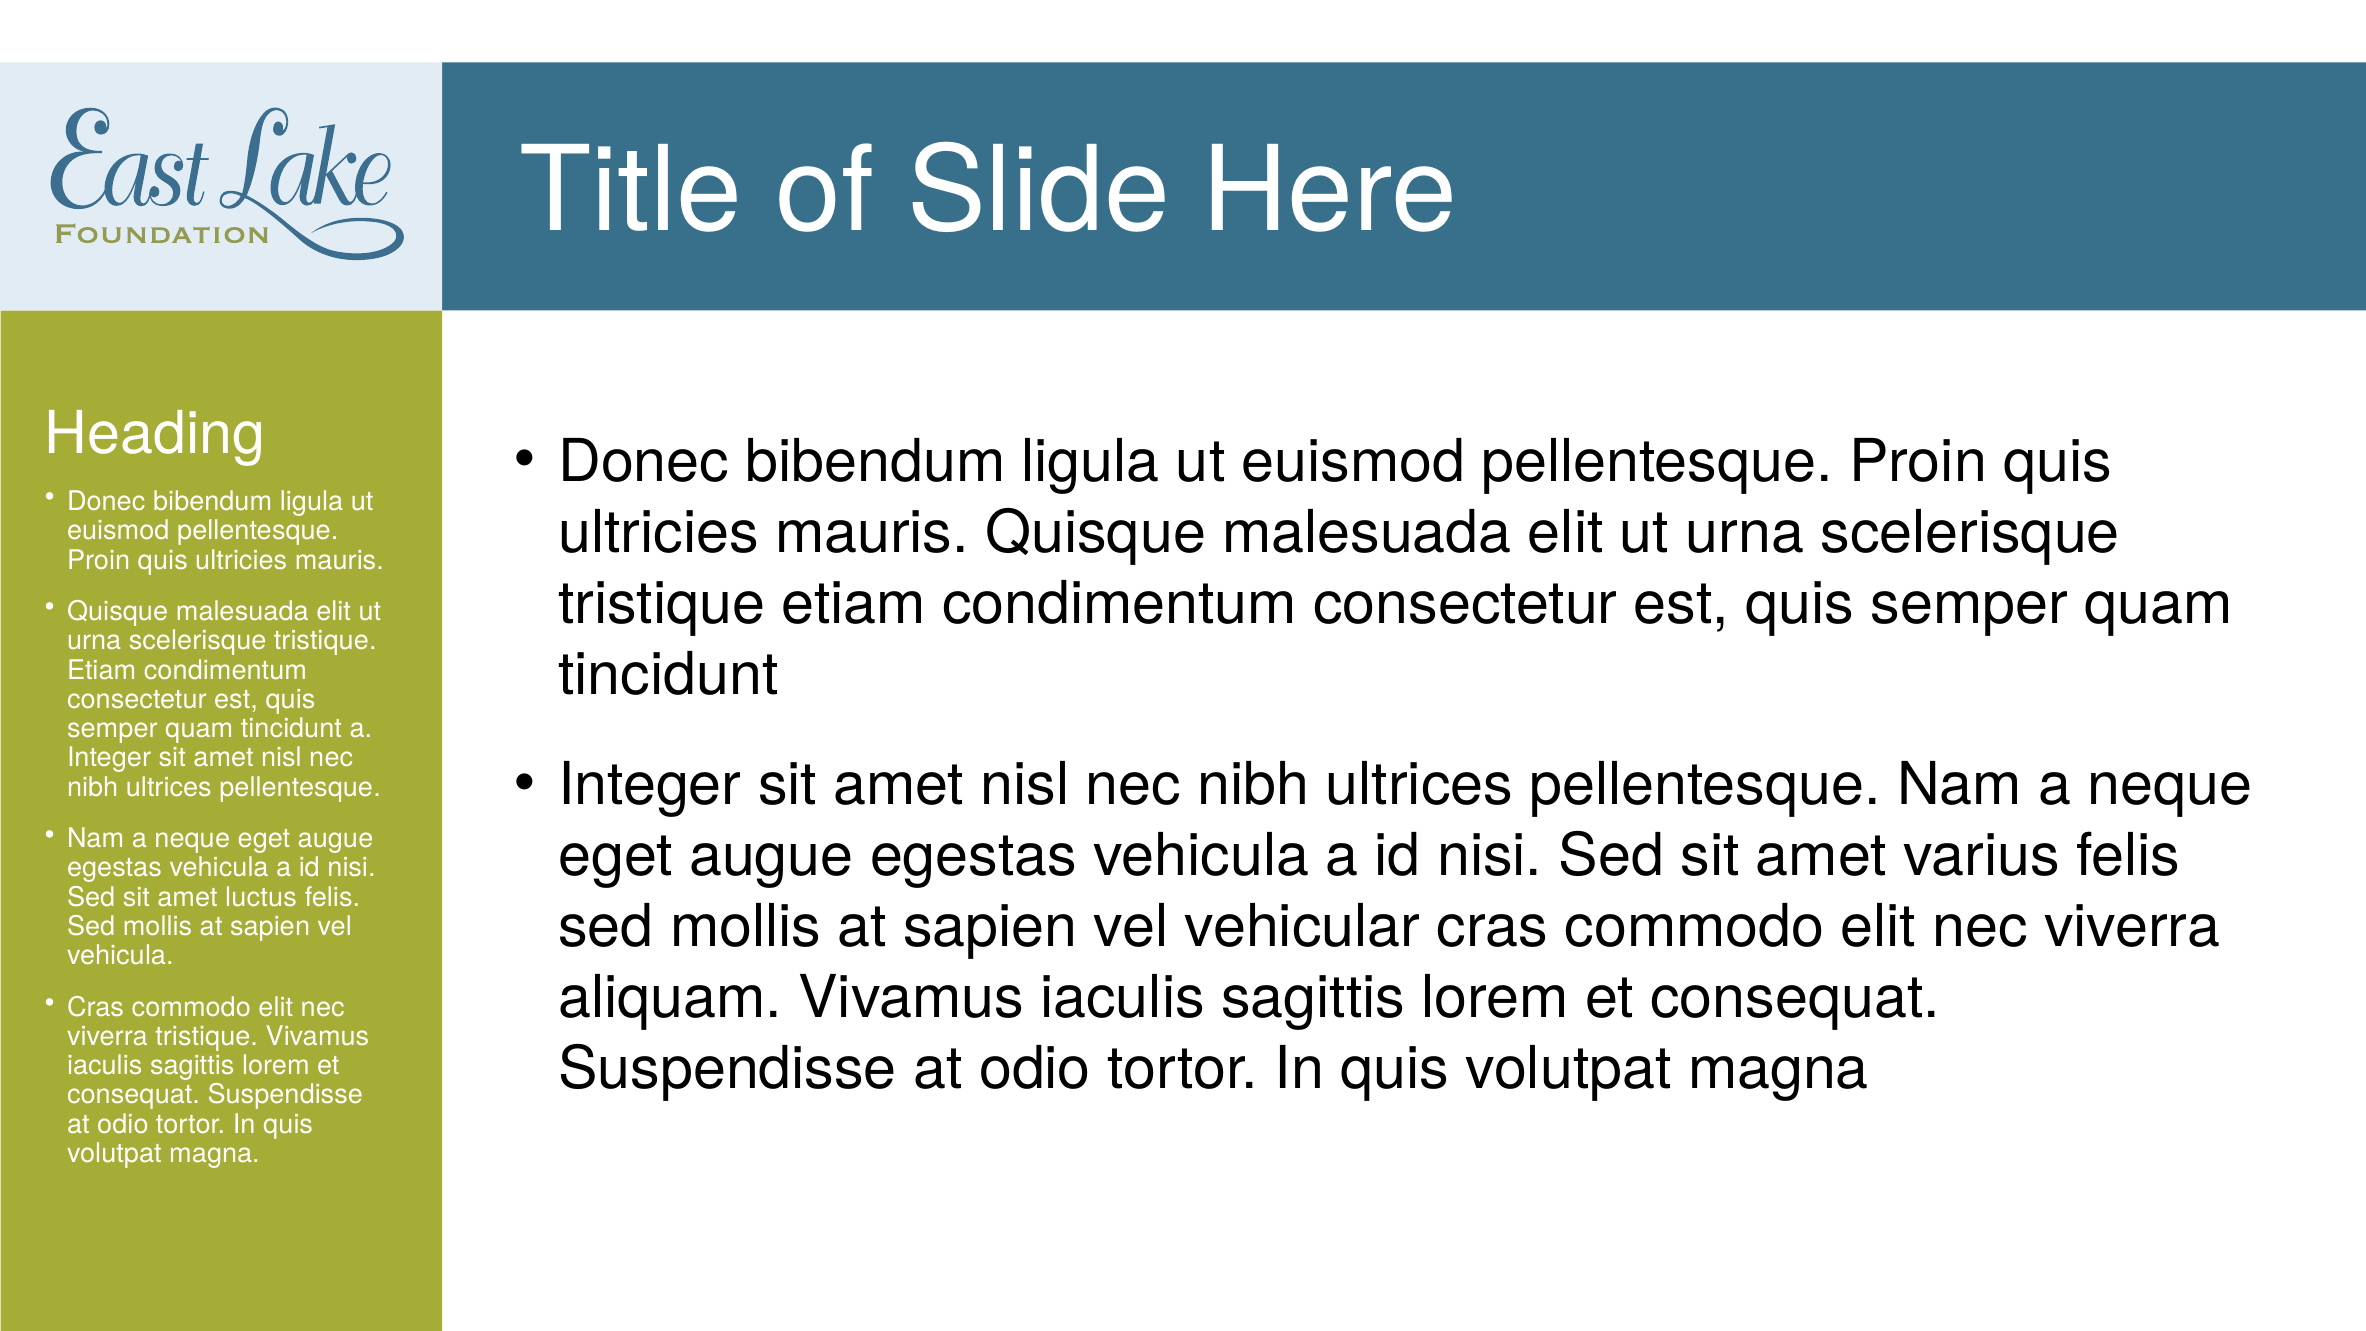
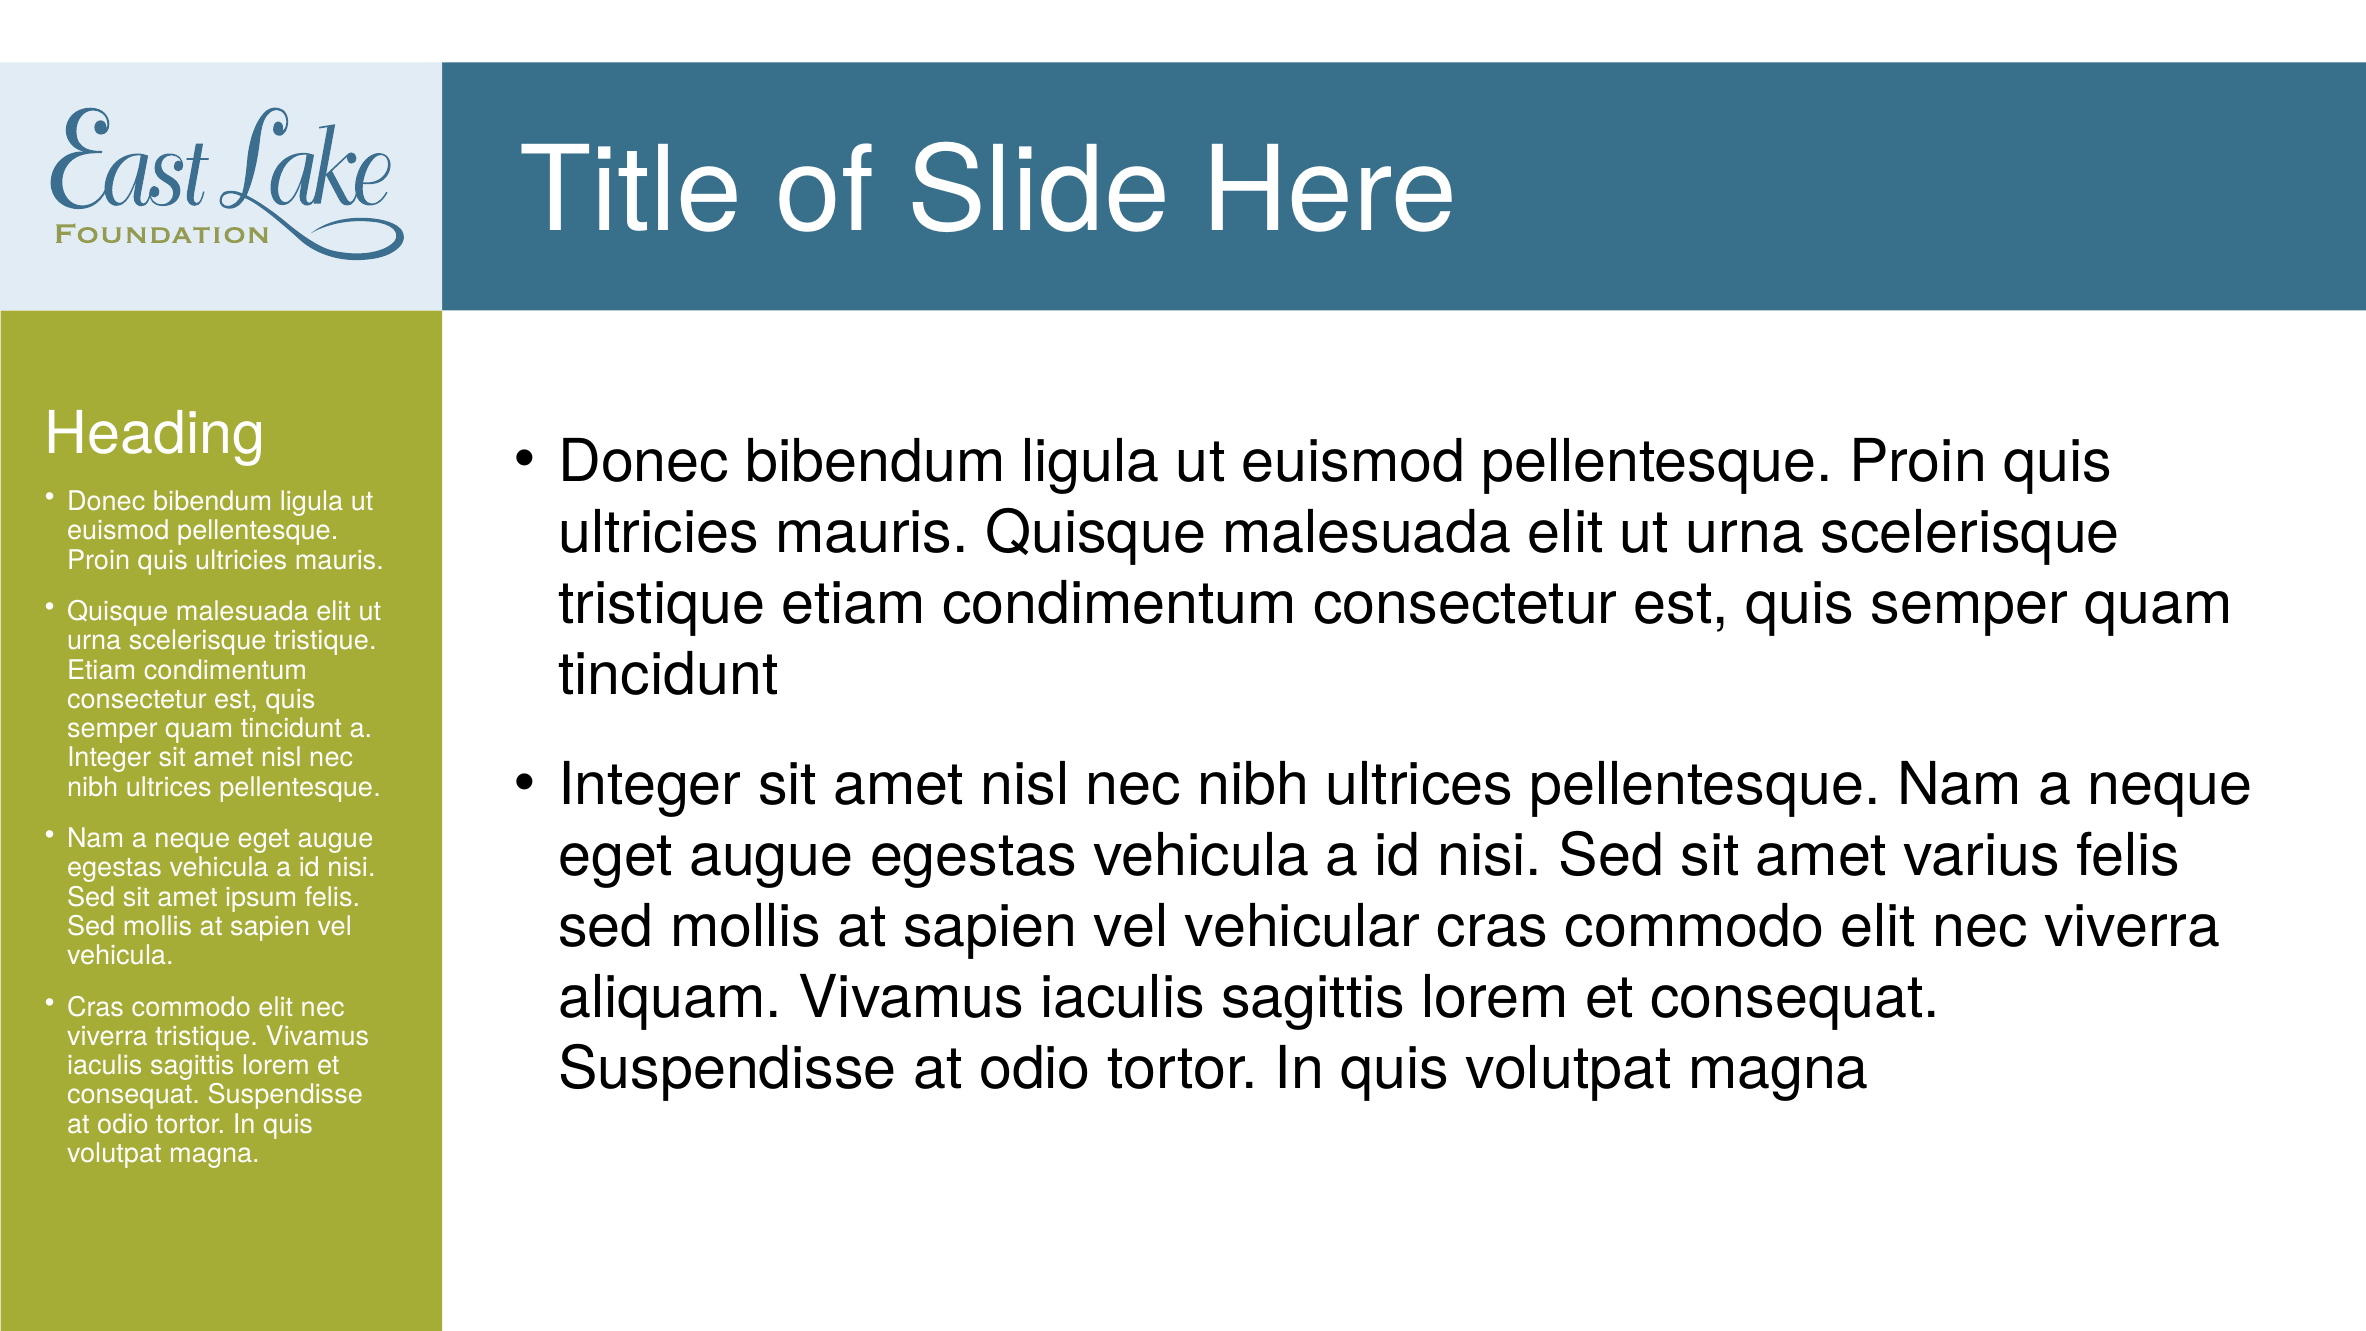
luctus: luctus -> ipsum
